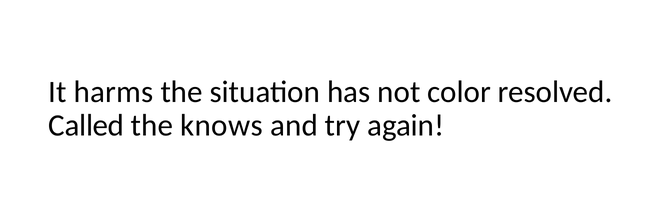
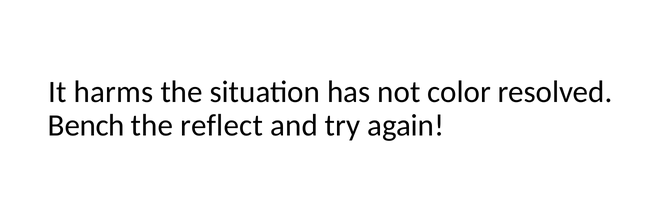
Called: Called -> Bench
knows: knows -> reflect
